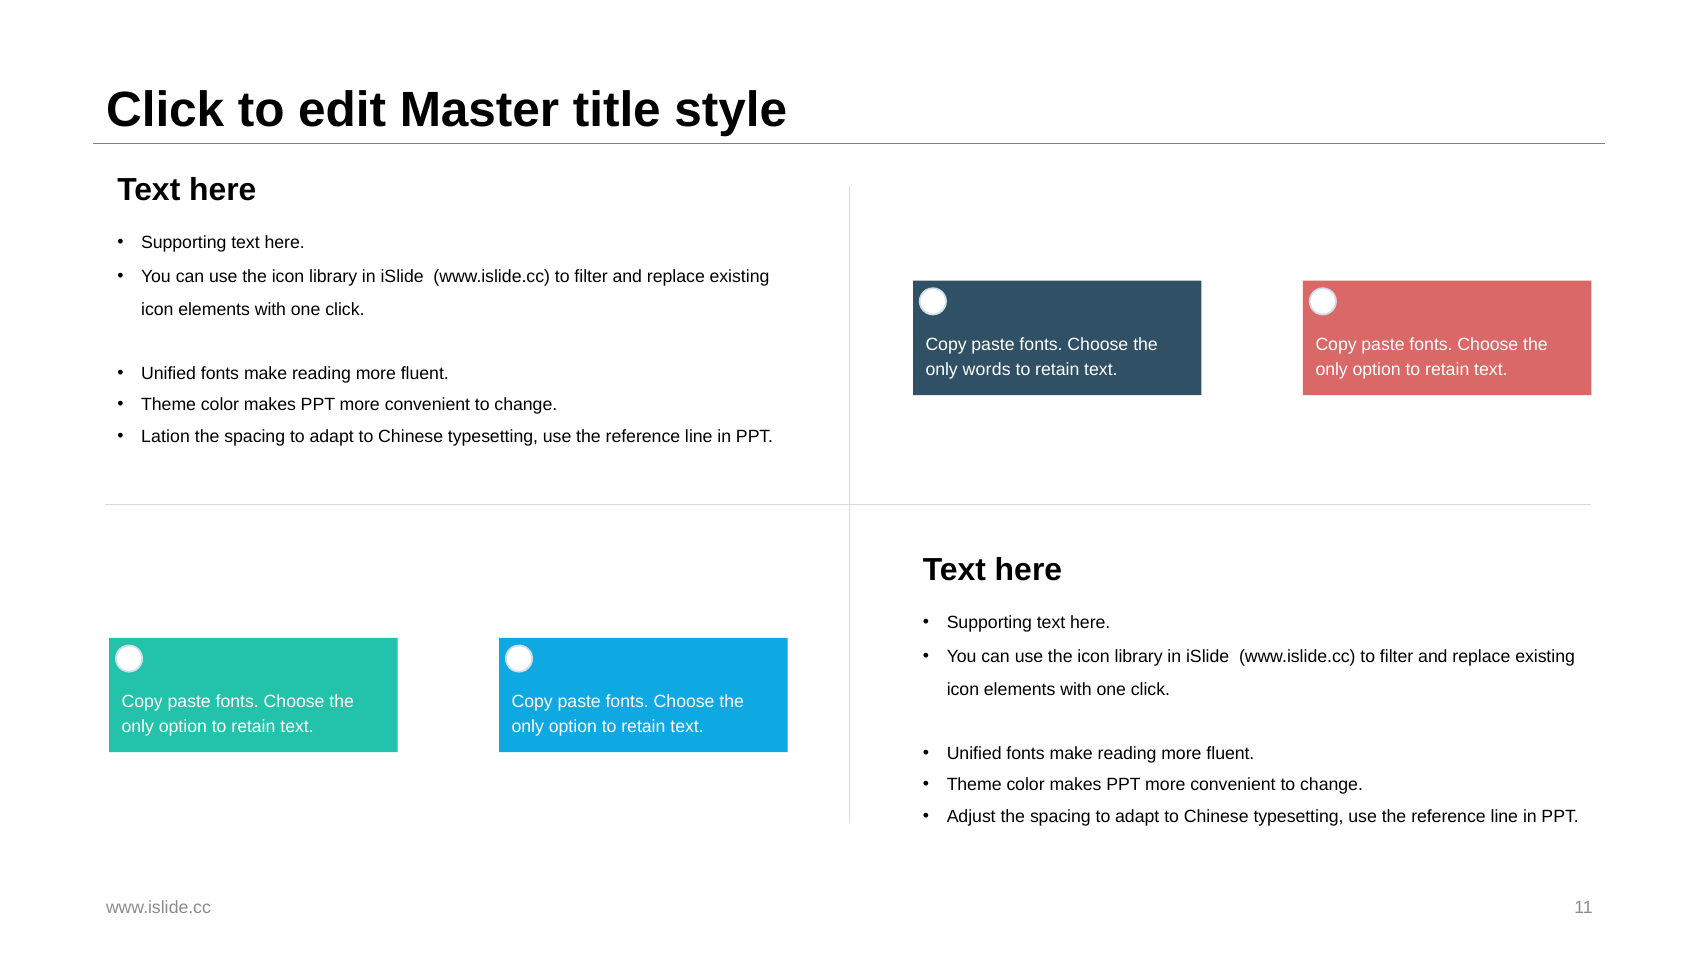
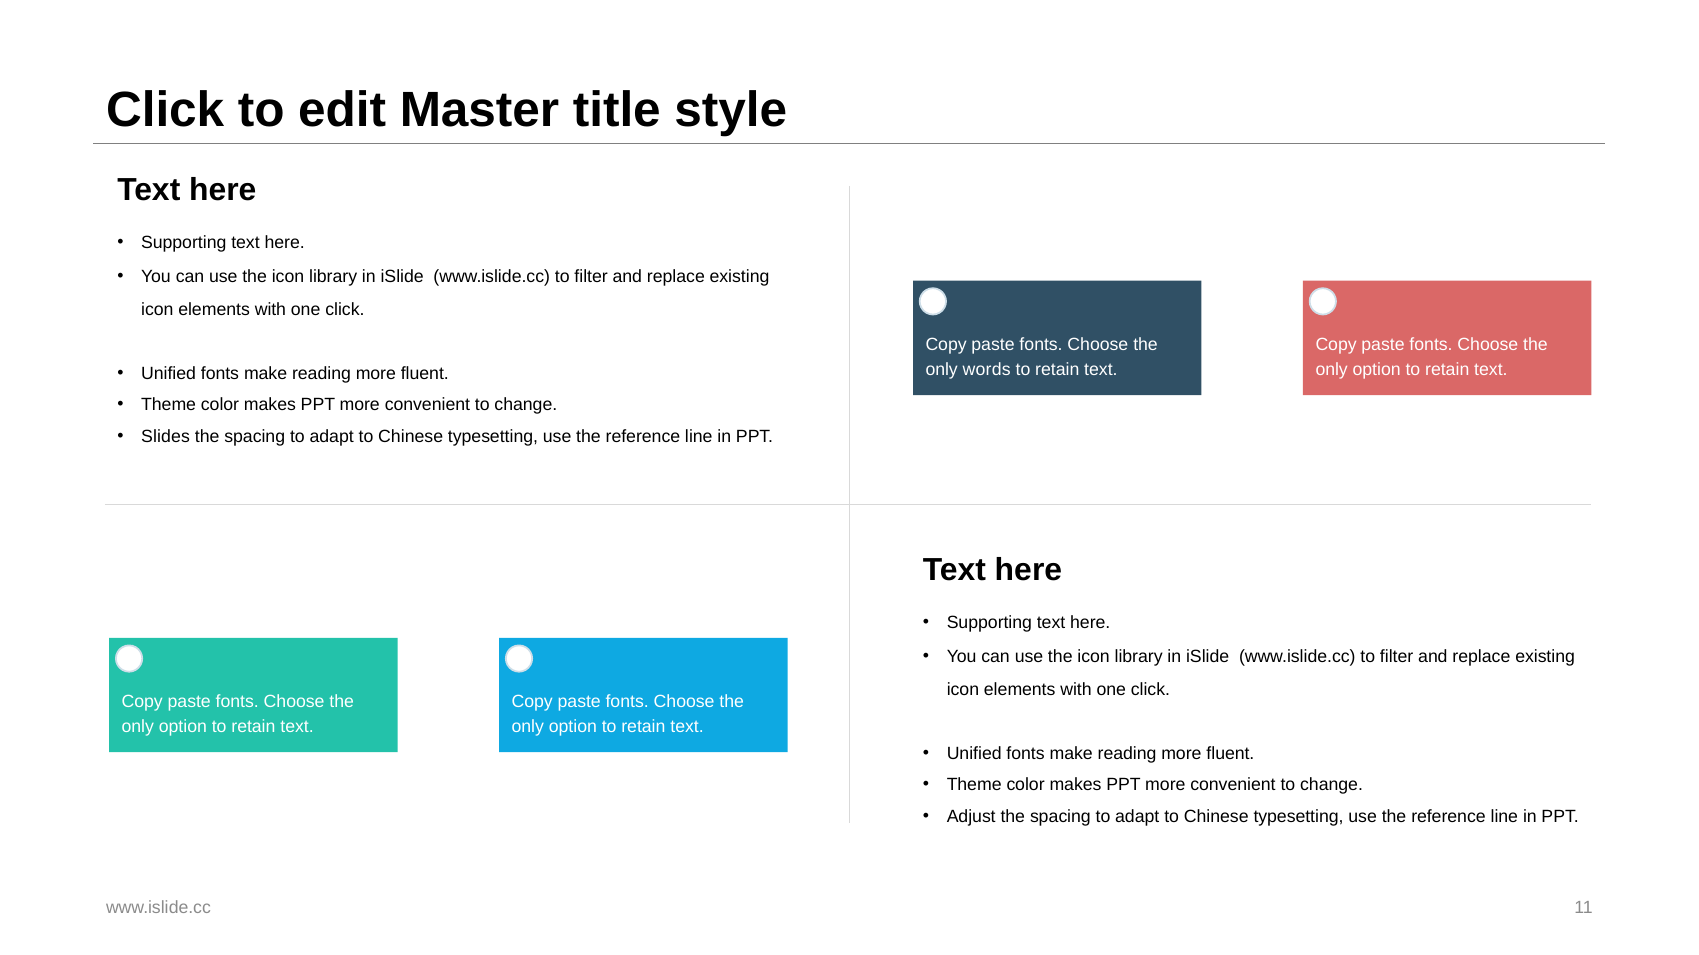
Lation: Lation -> Slides
